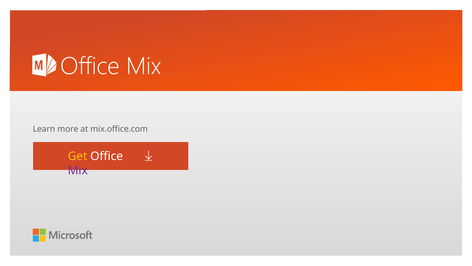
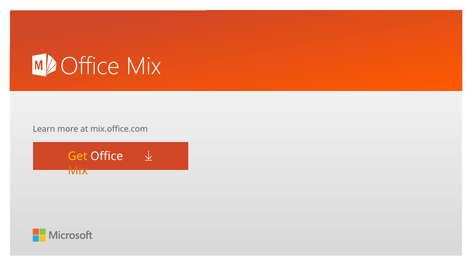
Mix colour: purple -> orange
